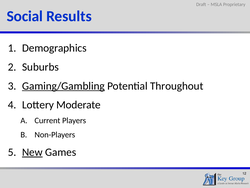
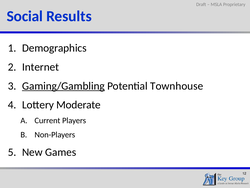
Suburbs: Suburbs -> Internet
Throughout: Throughout -> Townhouse
New underline: present -> none
